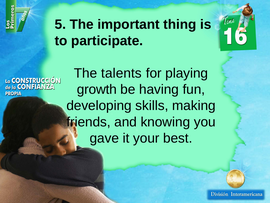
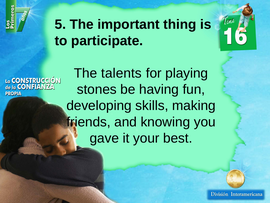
growth: growth -> stones
